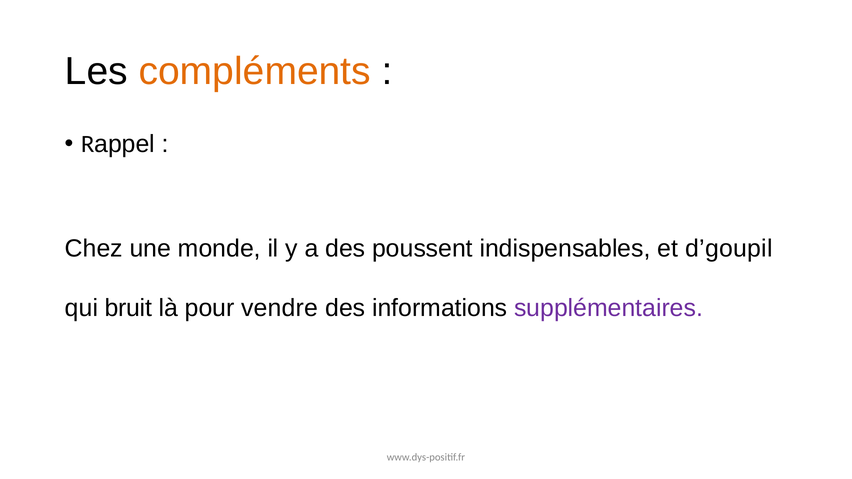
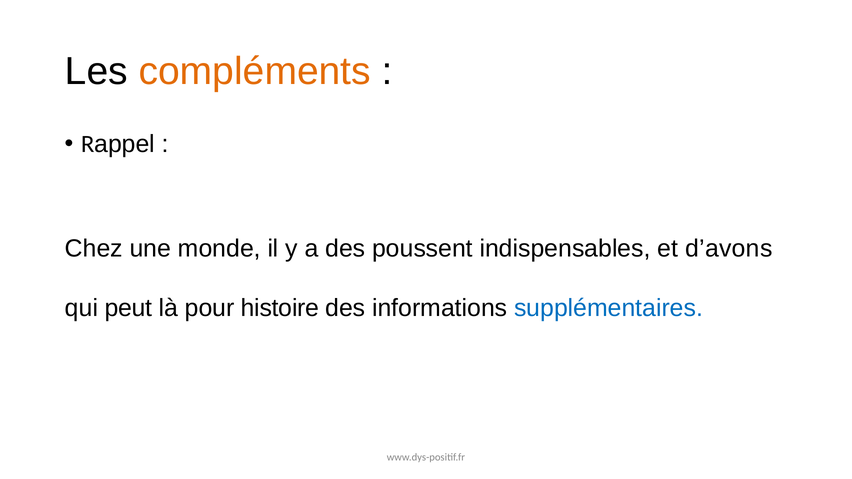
d’goupil: d’goupil -> d’avons
bruit: bruit -> peut
vendre: vendre -> histoire
supplémentaires colour: purple -> blue
